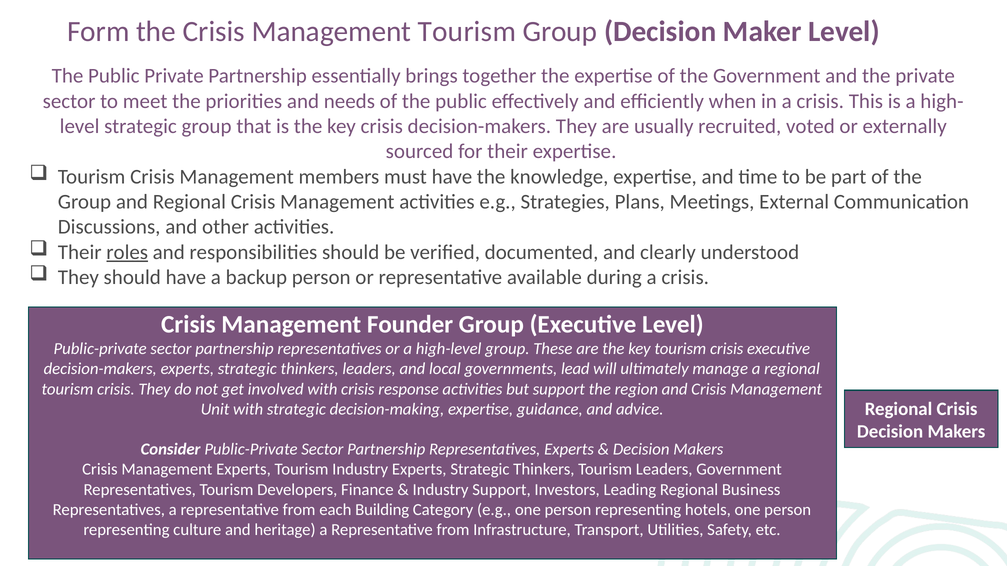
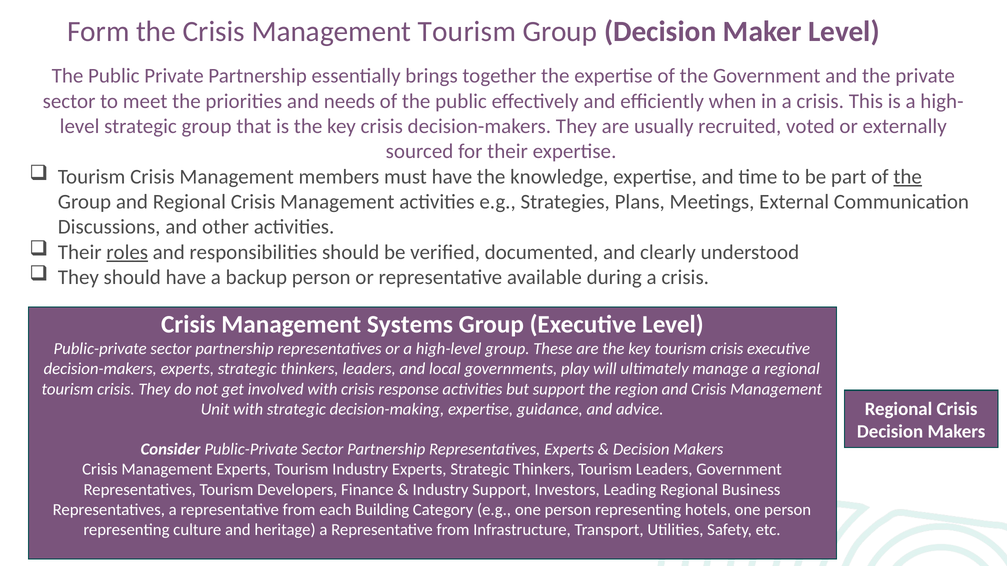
the at (908, 177) underline: none -> present
Founder: Founder -> Systems
lead: lead -> play
